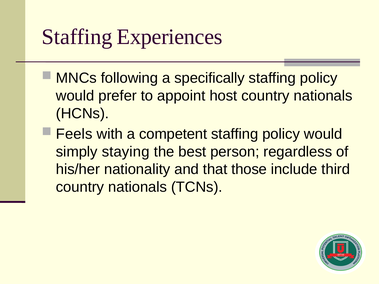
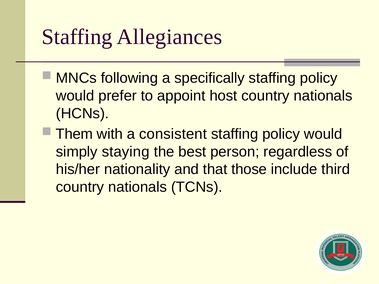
Experiences: Experiences -> Allegiances
Feels: Feels -> Them
competent: competent -> consistent
